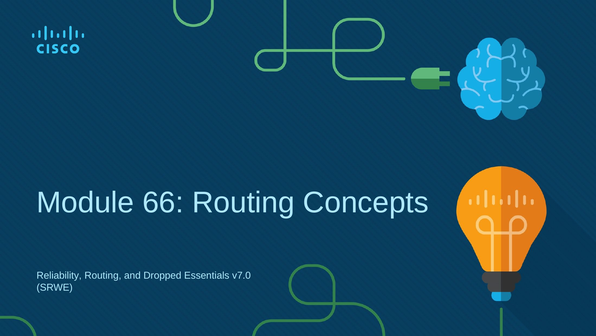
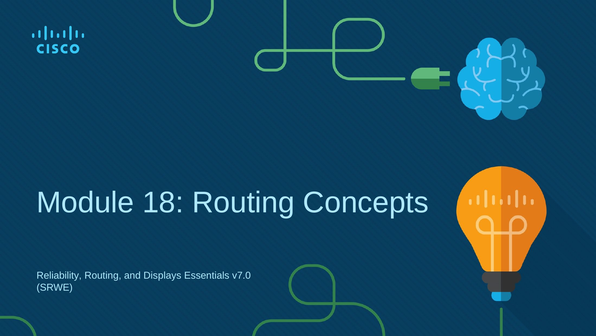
66: 66 -> 18
Dropped: Dropped -> Displays
